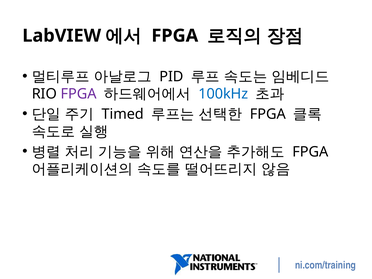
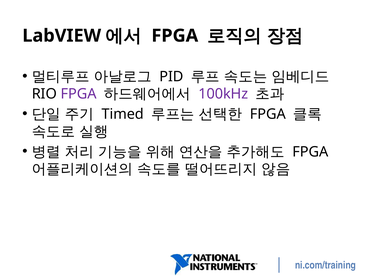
100kHz colour: blue -> purple
